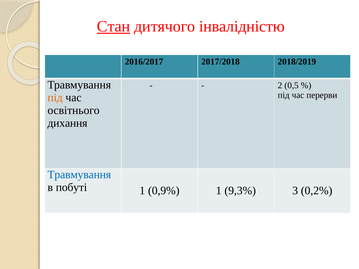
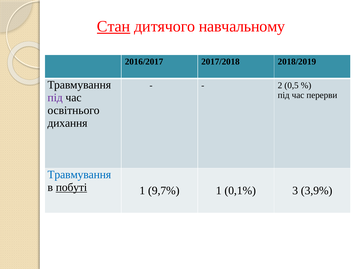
інвалідністю: інвалідністю -> навчальному
під at (55, 98) colour: orange -> purple
побуті underline: none -> present
0,9%: 0,9% -> 9,7%
9,3%: 9,3% -> 0,1%
0,2%: 0,2% -> 3,9%
